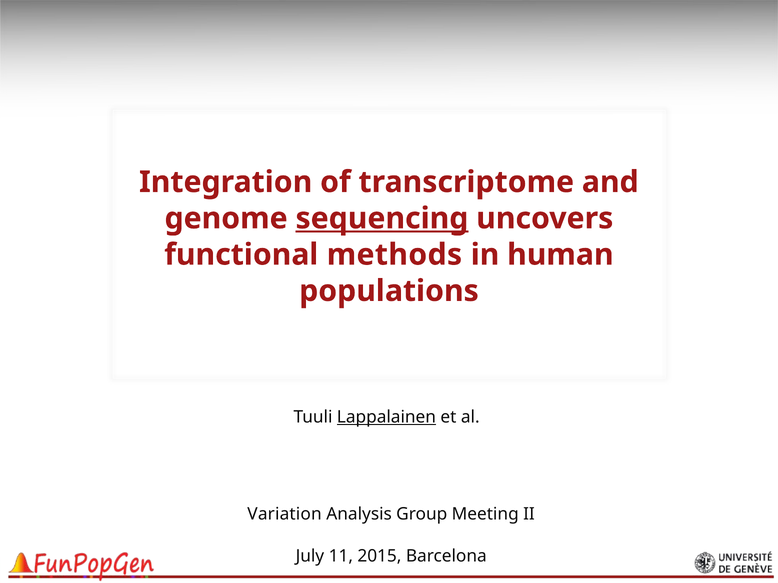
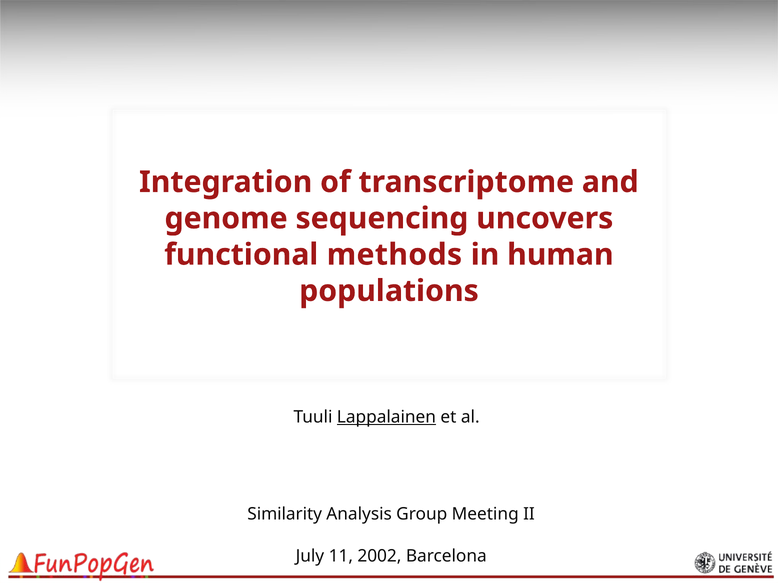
sequencing underline: present -> none
Variation: Variation -> Similarity
2015: 2015 -> 2002
